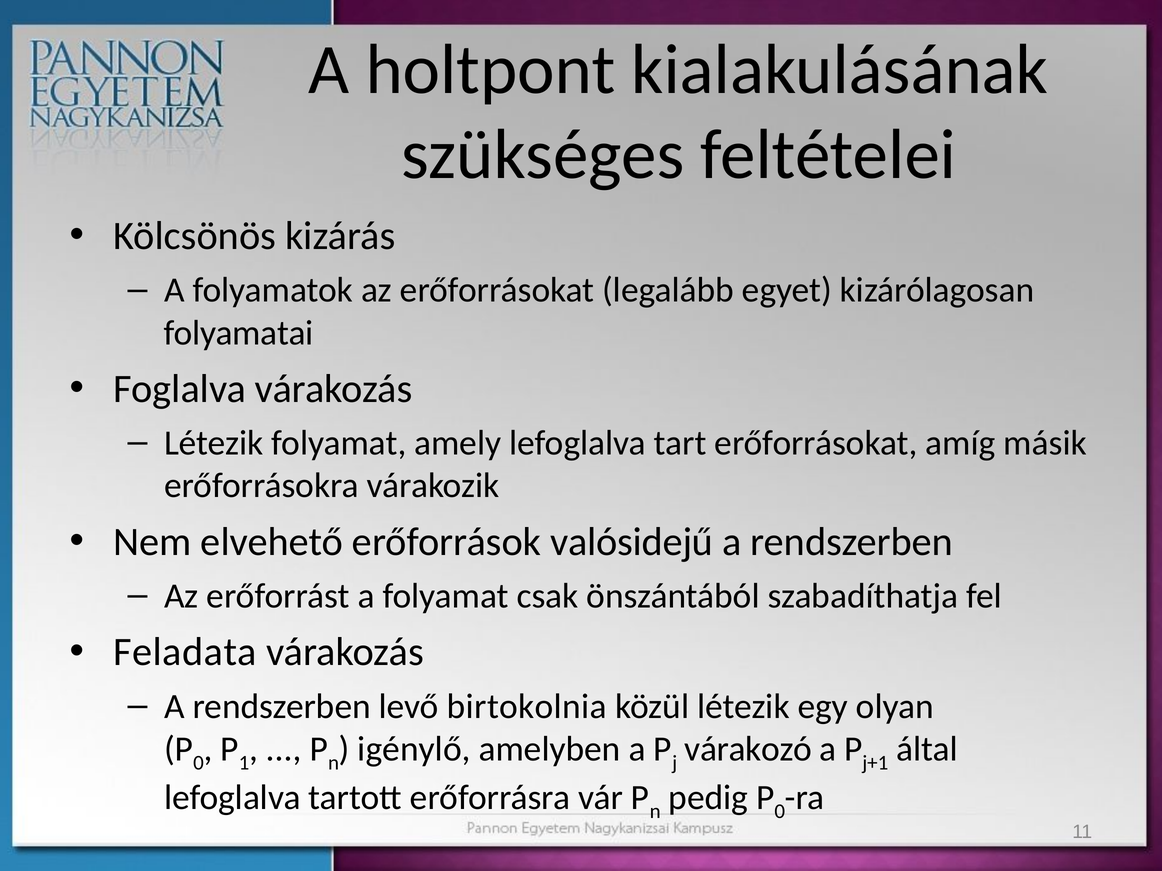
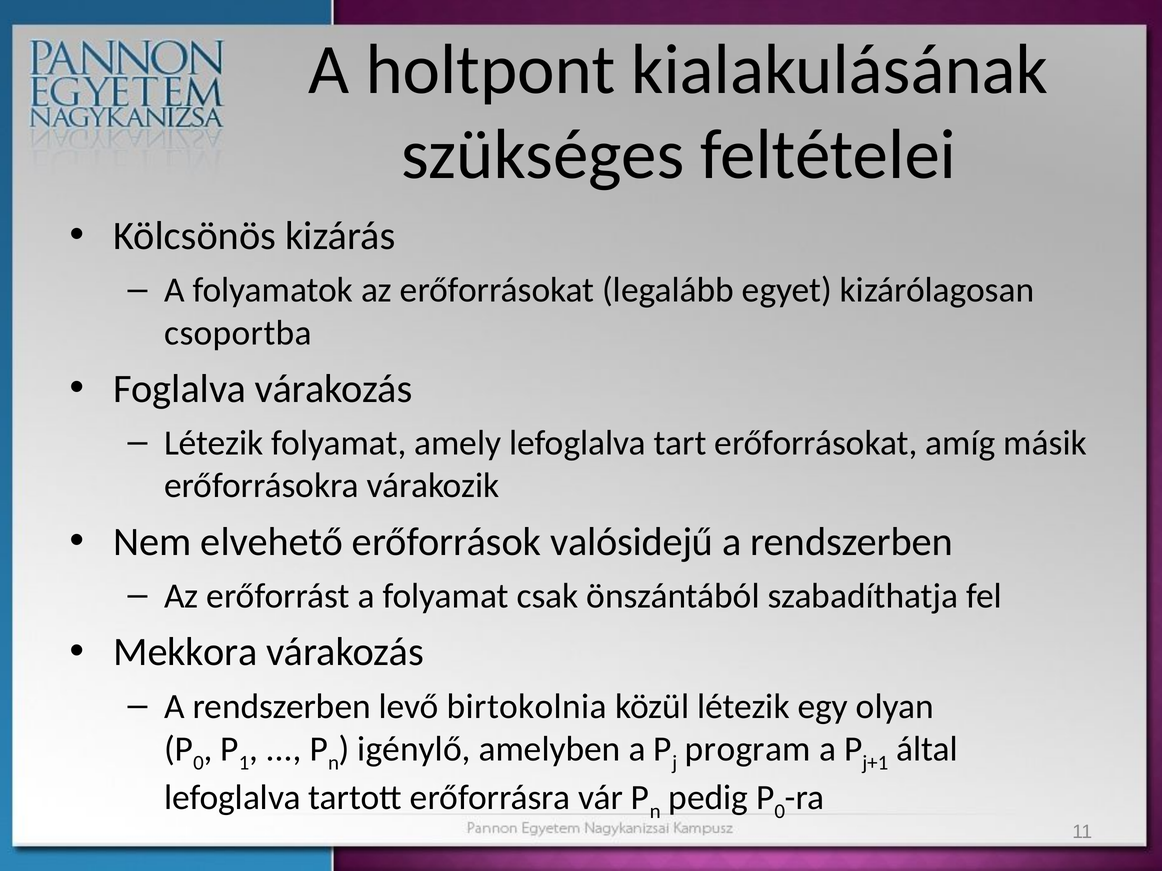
folyamatai: folyamatai -> csoportba
Feladata: Feladata -> Mekkora
várakozó: várakozó -> program
